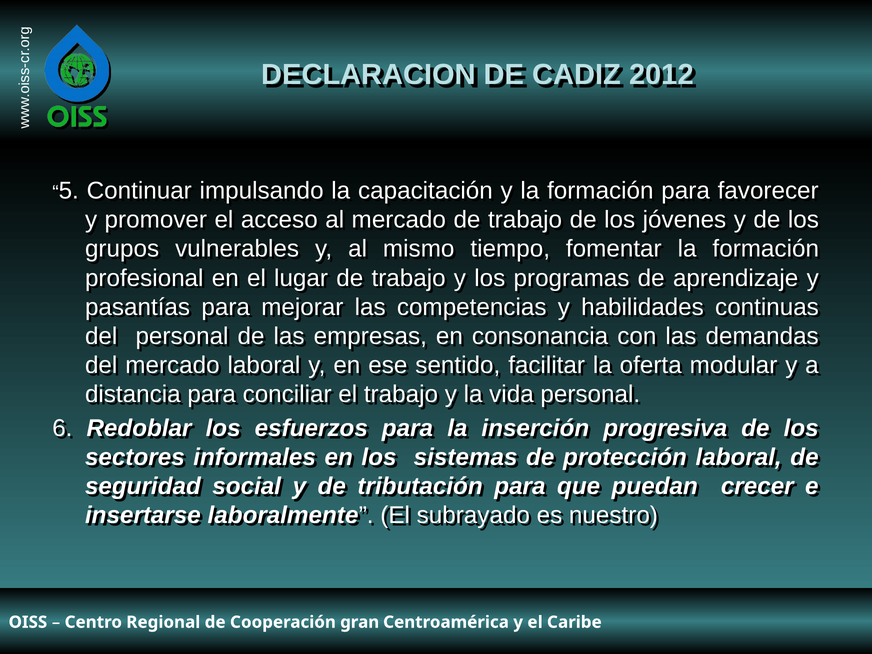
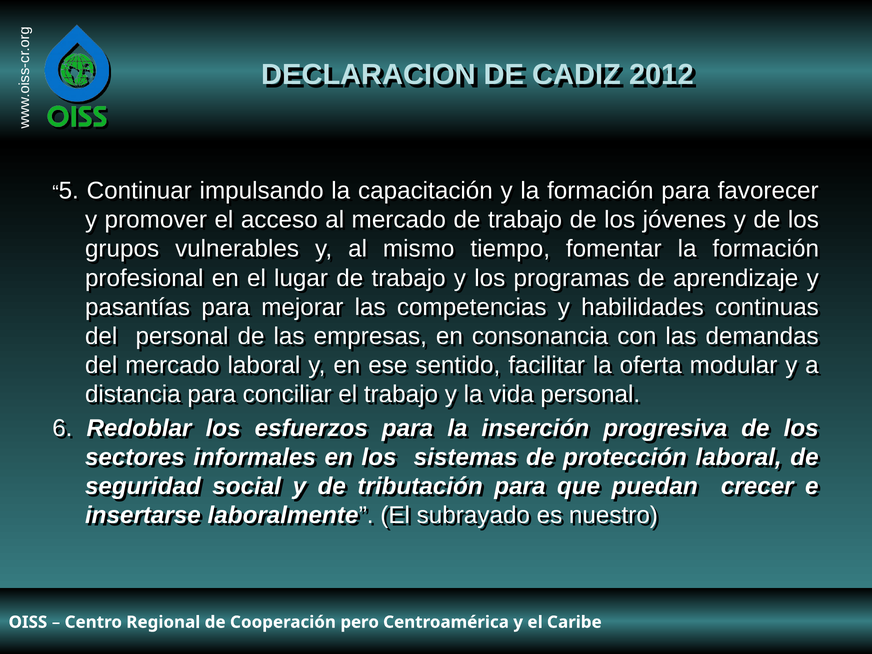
gran: gran -> pero
